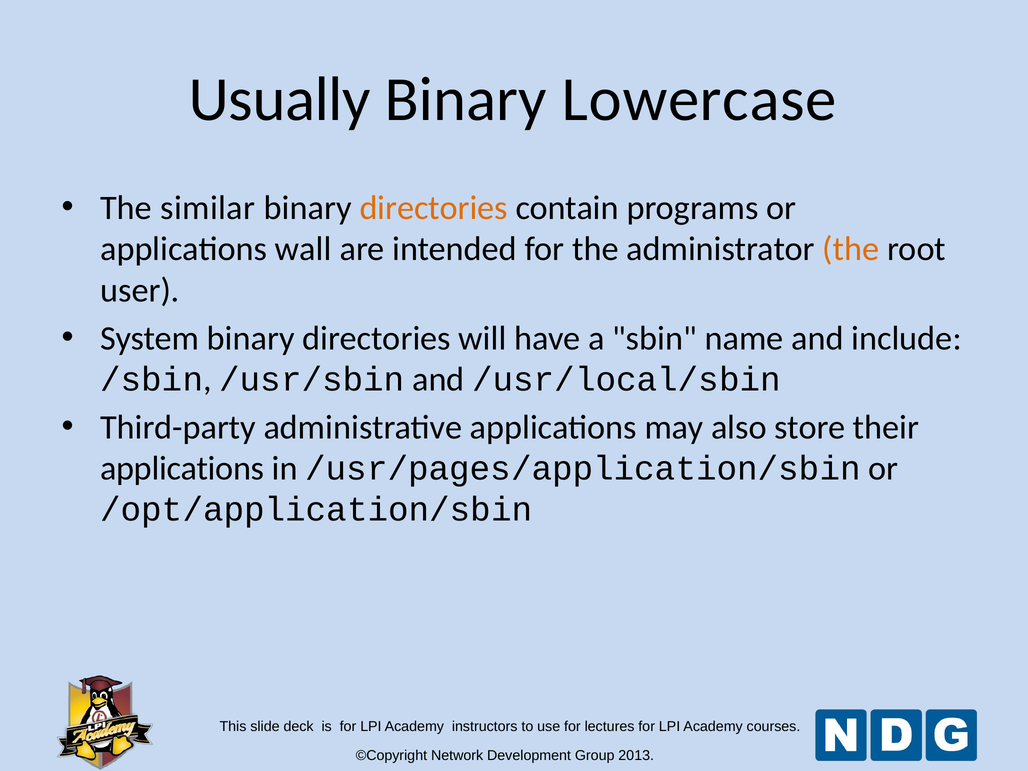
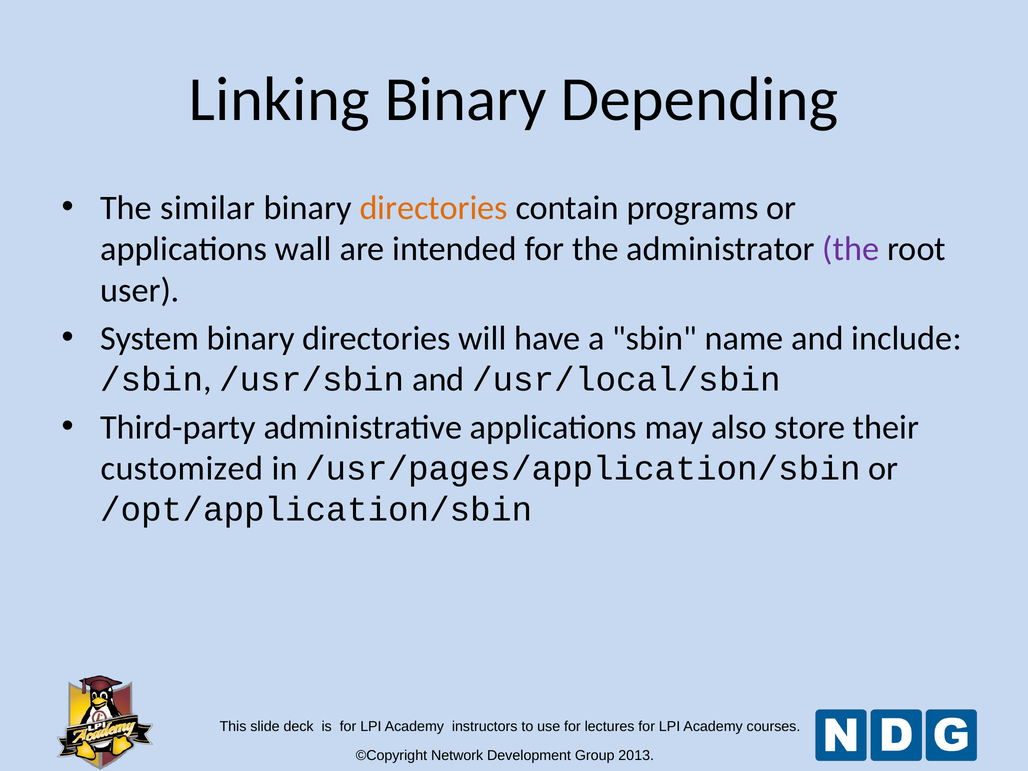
Usually: Usually -> Linking
Lowercase: Lowercase -> Depending
the at (851, 249) colour: orange -> purple
applications at (182, 468): applications -> customized
